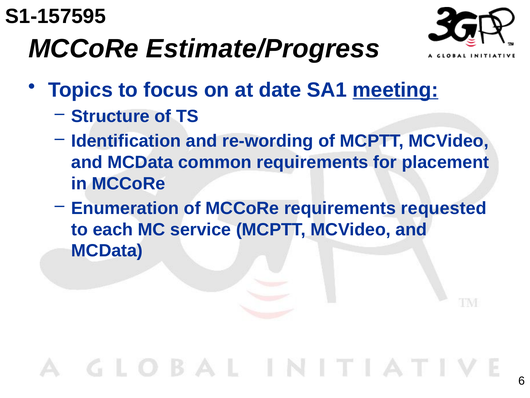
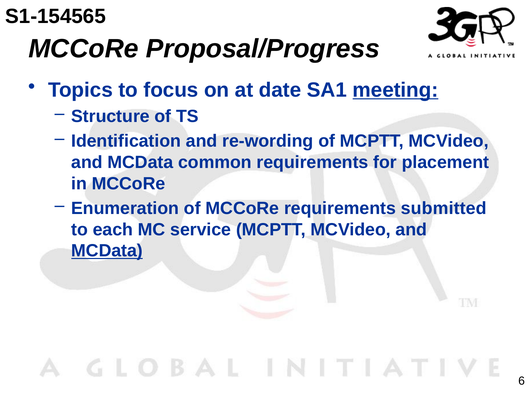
S1-157595: S1-157595 -> S1-154565
Estimate/Progress: Estimate/Progress -> Proposal/Progress
requested: requested -> submitted
MCData at (107, 250) underline: none -> present
